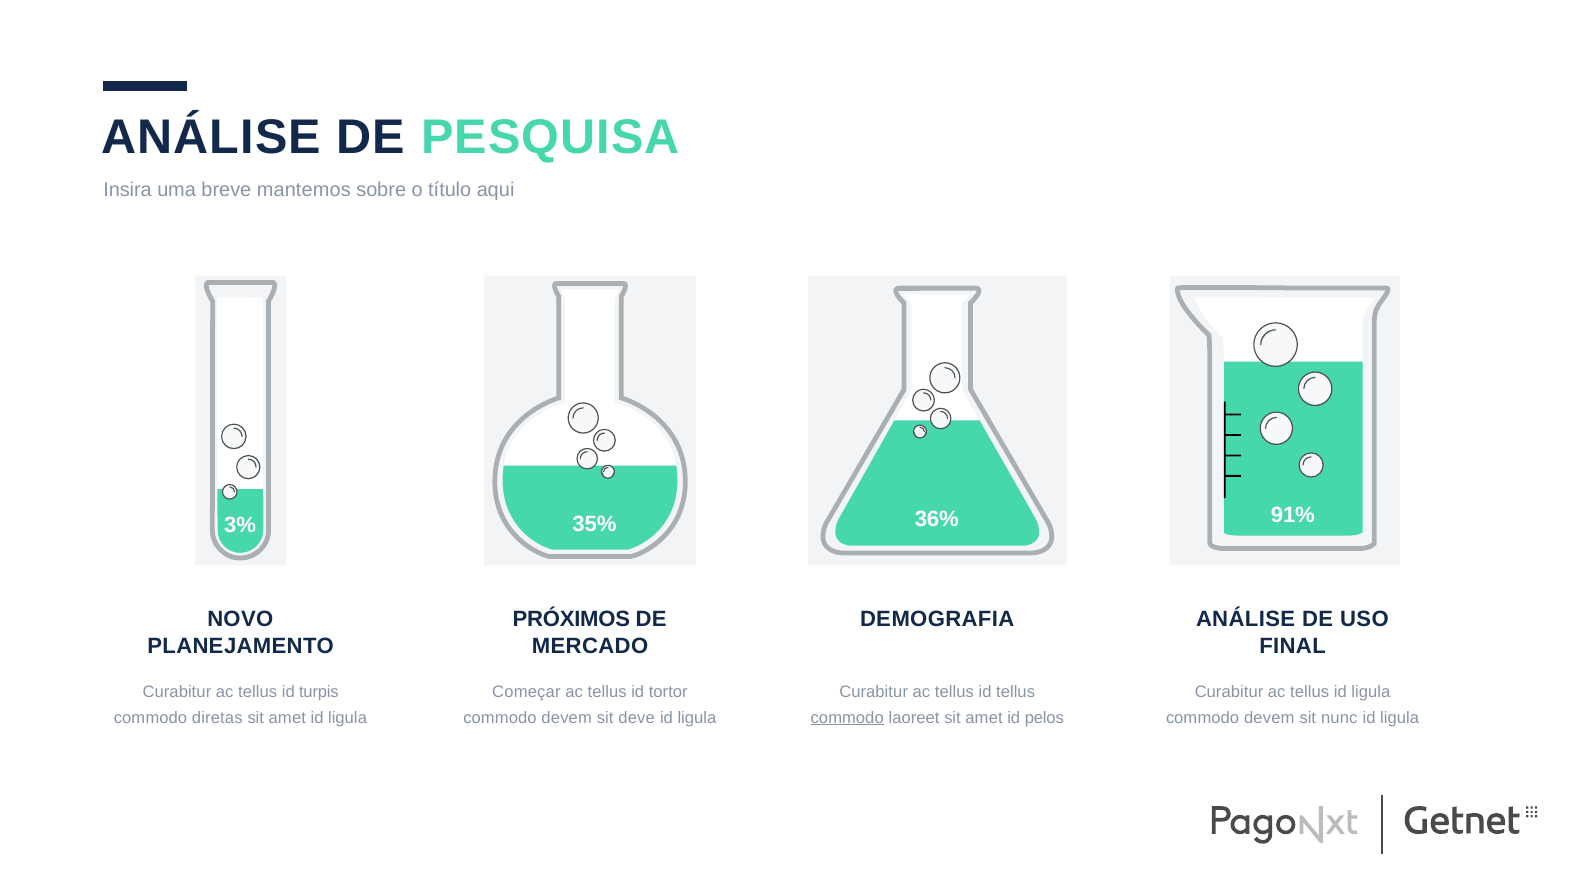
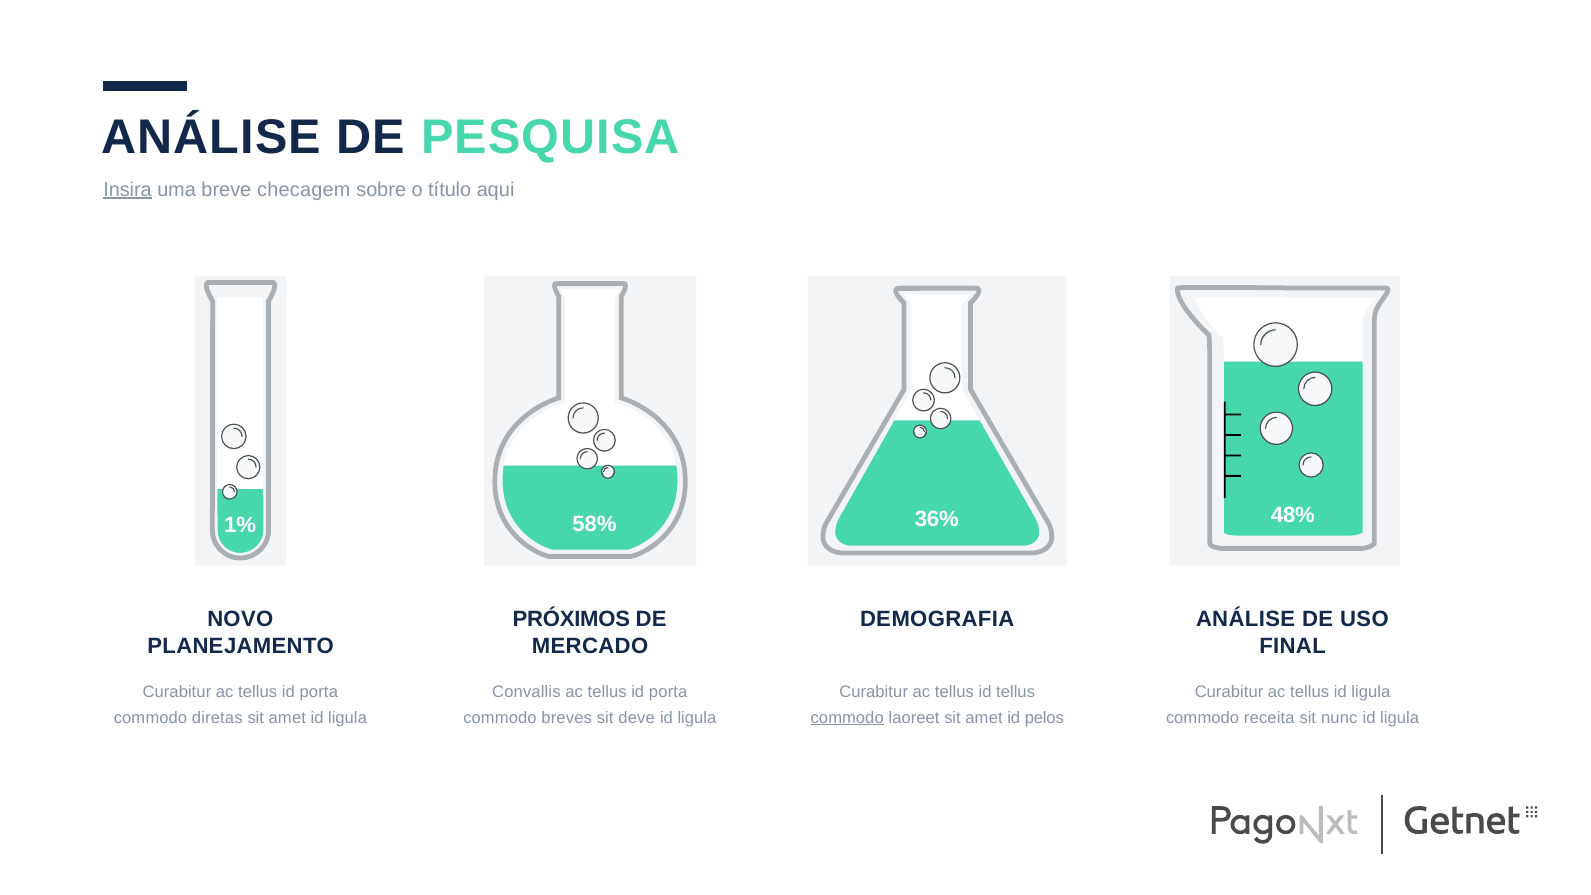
Insira underline: none -> present
mantemos: mantemos -> checagem
35%: 35% -> 58%
91%: 91% -> 48%
3%: 3% -> 1%
turpis at (319, 692): turpis -> porta
Começar: Começar -> Convallis
tortor at (668, 692): tortor -> porta
devem at (567, 718): devem -> breves
devem at (1269, 718): devem -> receita
